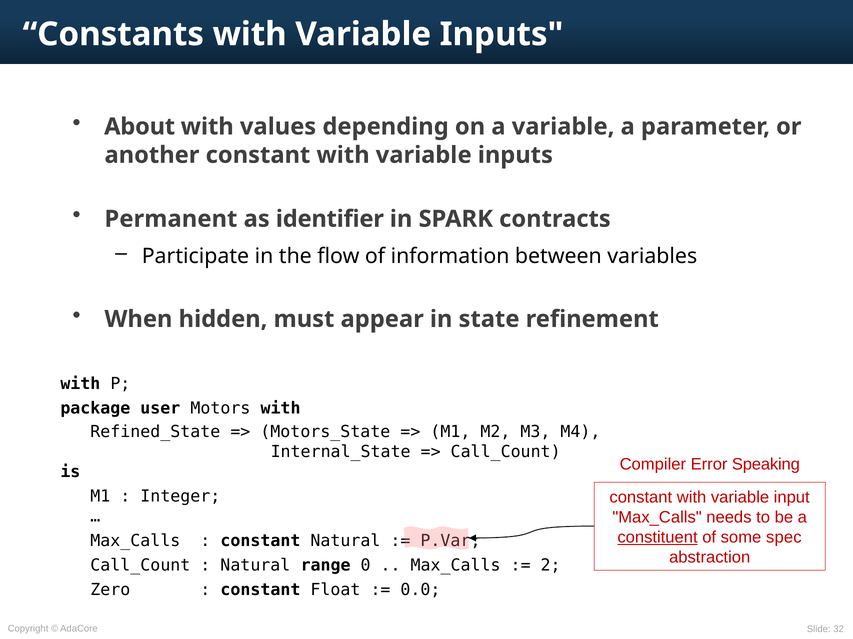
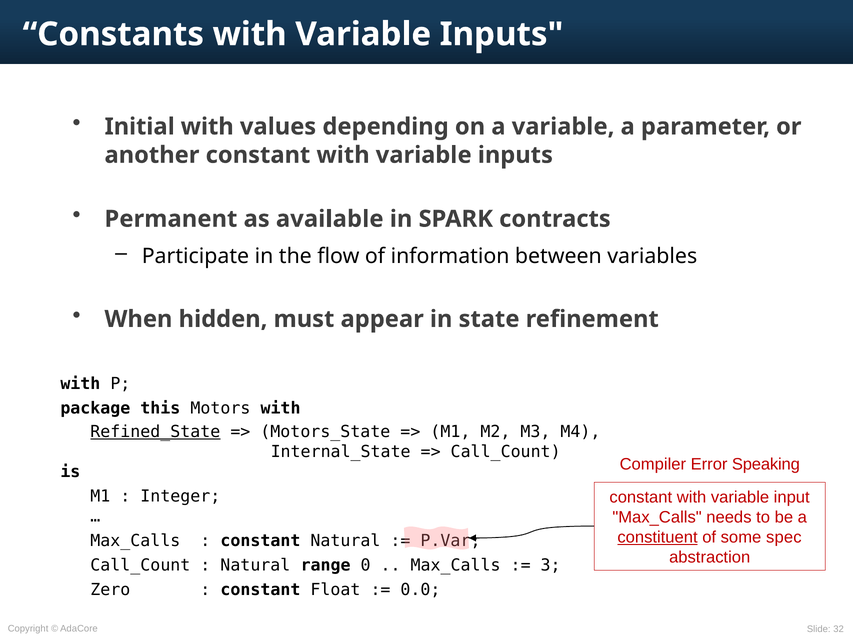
About: About -> Initial
identifier: identifier -> available
user: user -> this
Refined_State underline: none -> present
2: 2 -> 3
